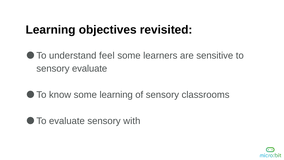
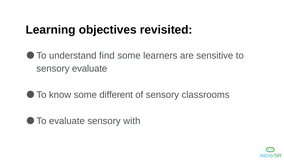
feel: feel -> find
some learning: learning -> different
